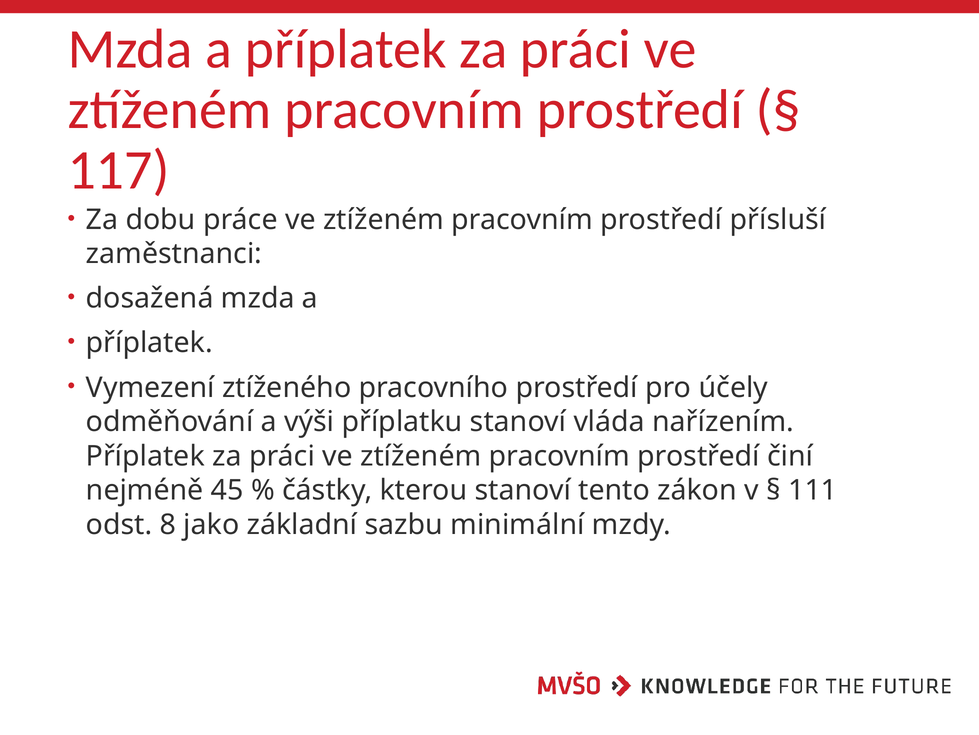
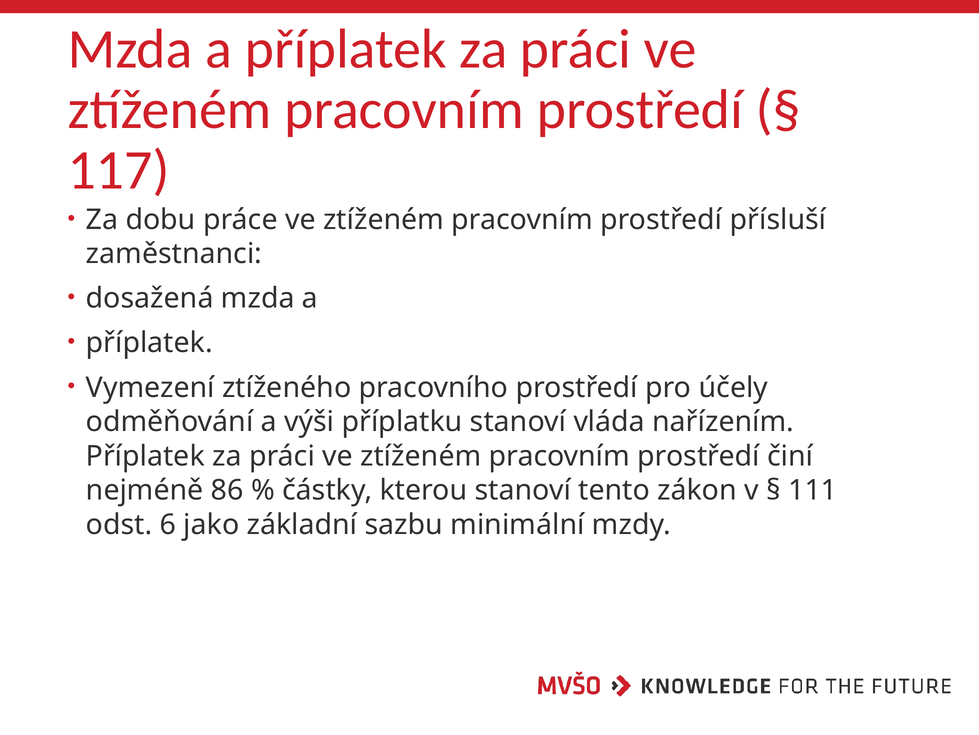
45: 45 -> 86
8: 8 -> 6
